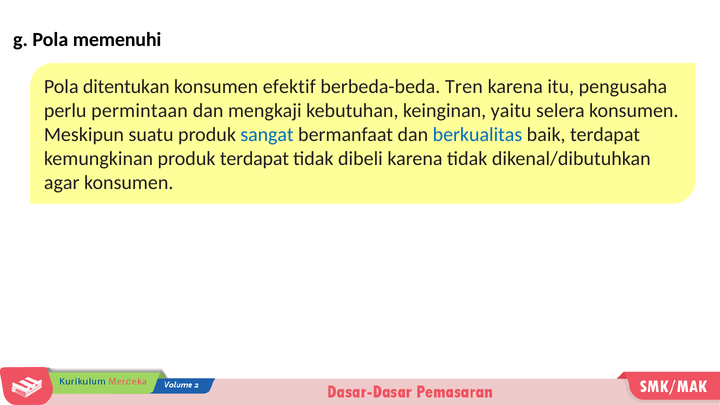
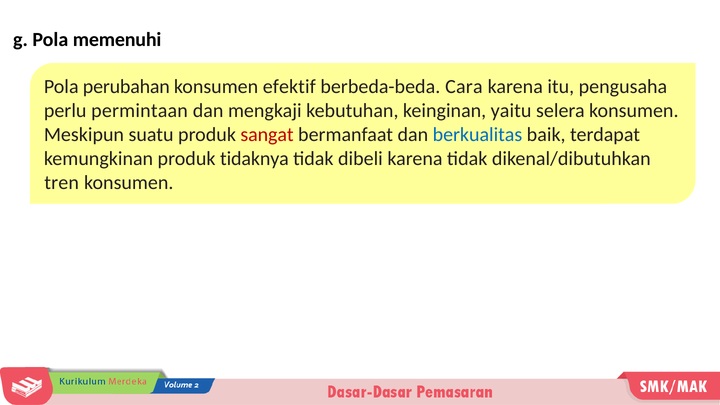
ditentukan: ditentukan -> perubahan
Tren: Tren -> Cara
sangat colour: blue -> red
produk terdapat: terdapat -> tidaknya
agar: agar -> tren
